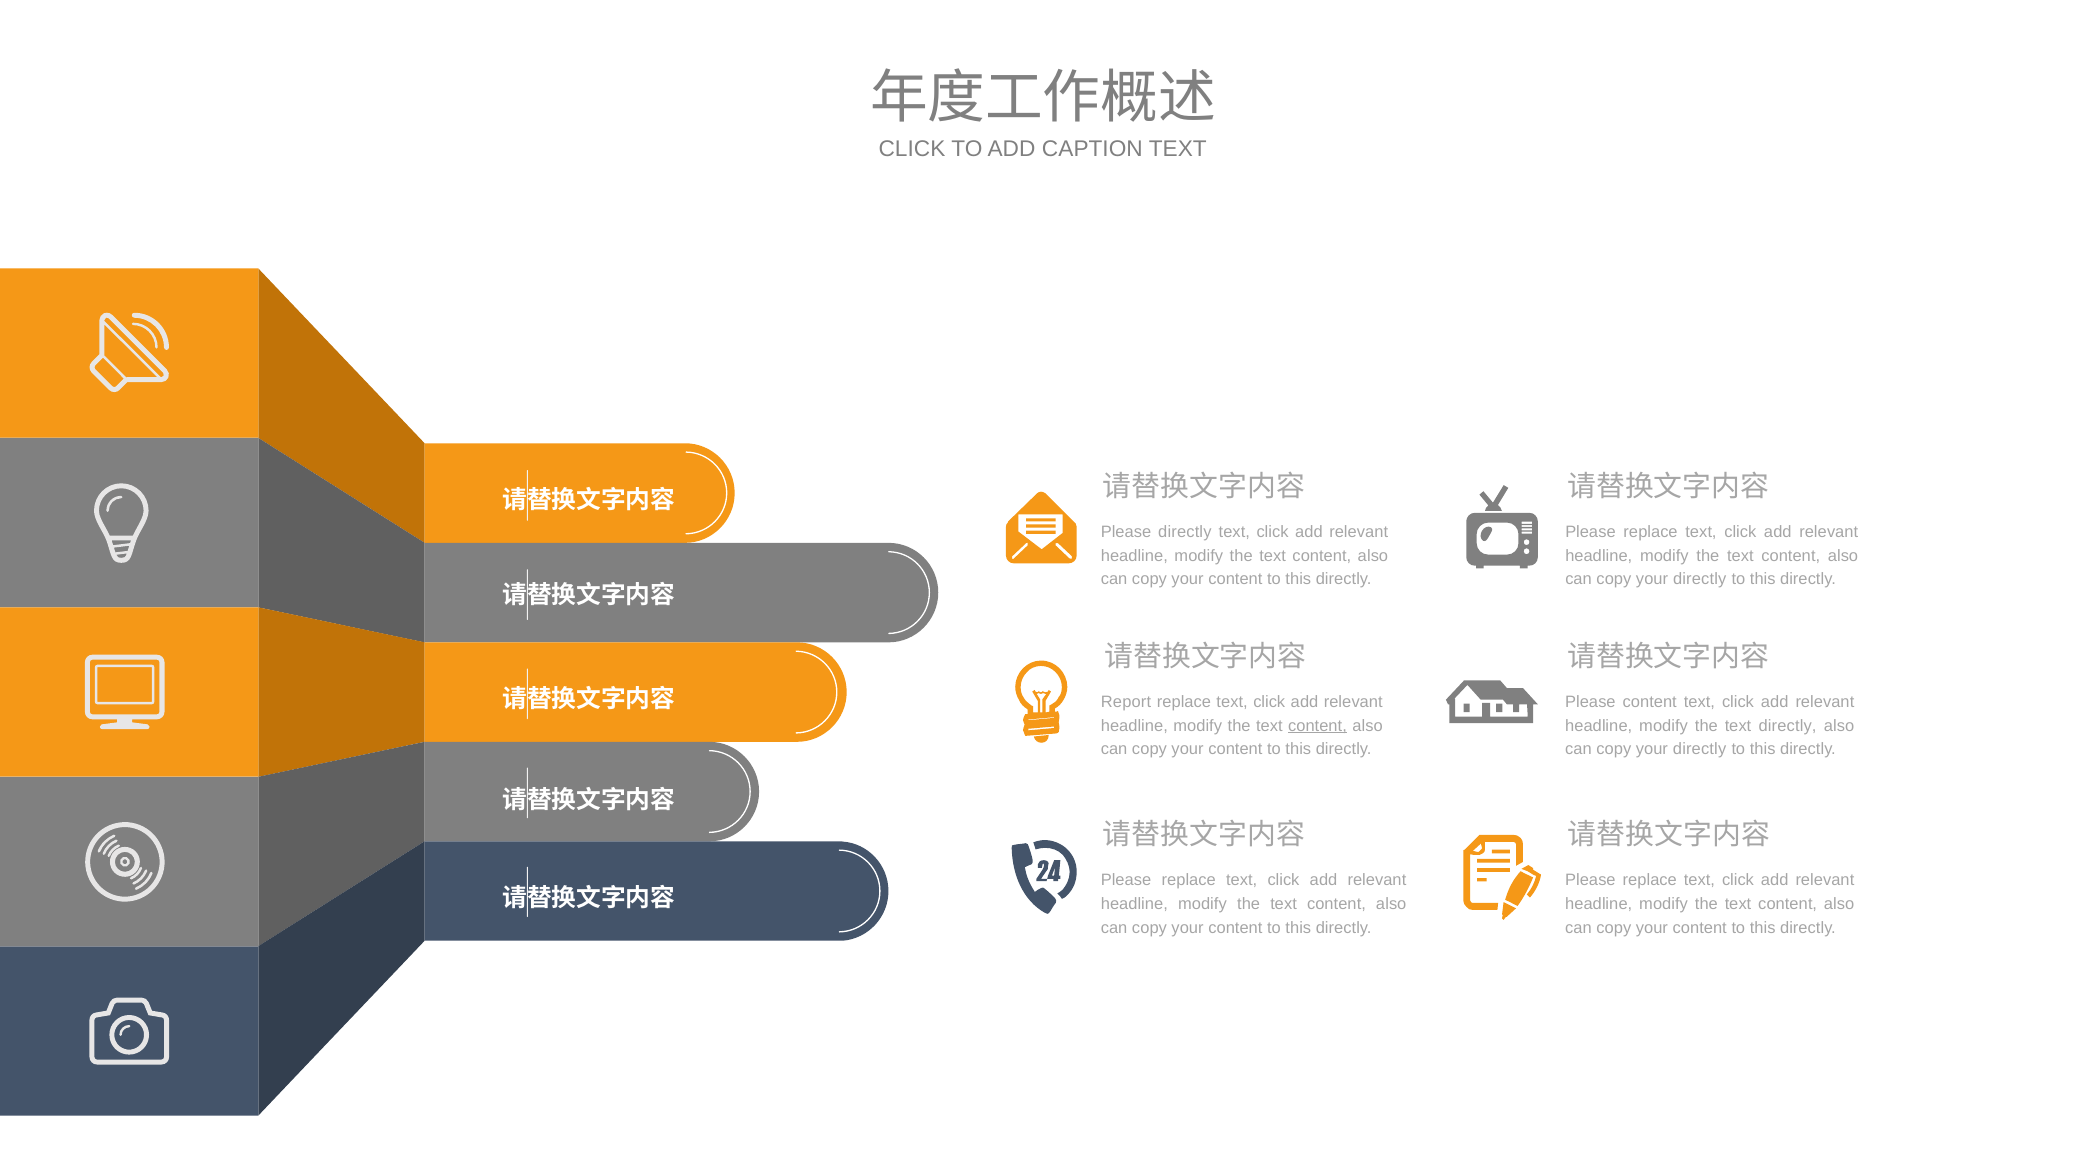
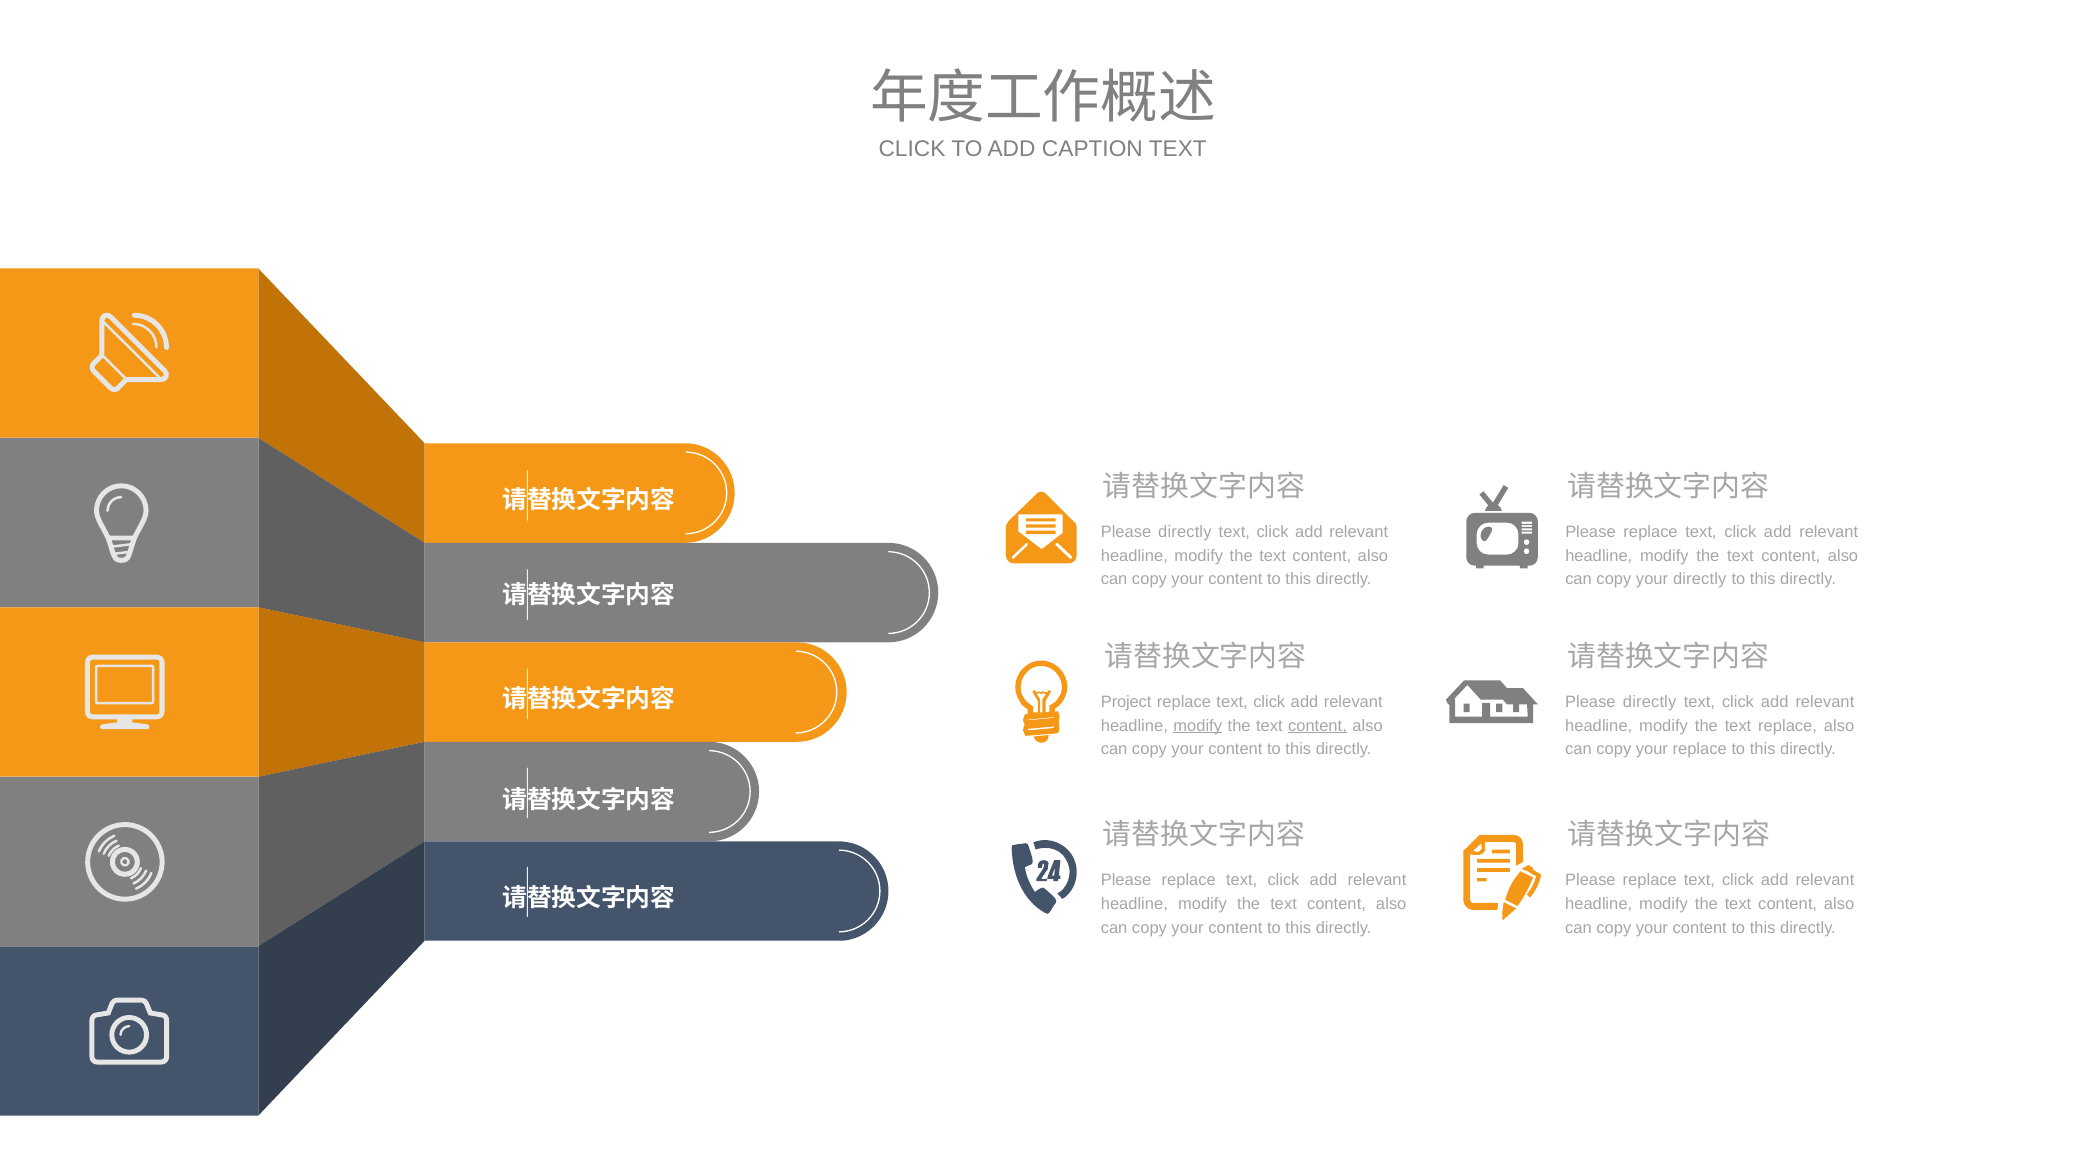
Report: Report -> Project
content at (1650, 702): content -> directly
modify at (1198, 726) underline: none -> present
text directly: directly -> replace
directly at (1700, 750): directly -> replace
